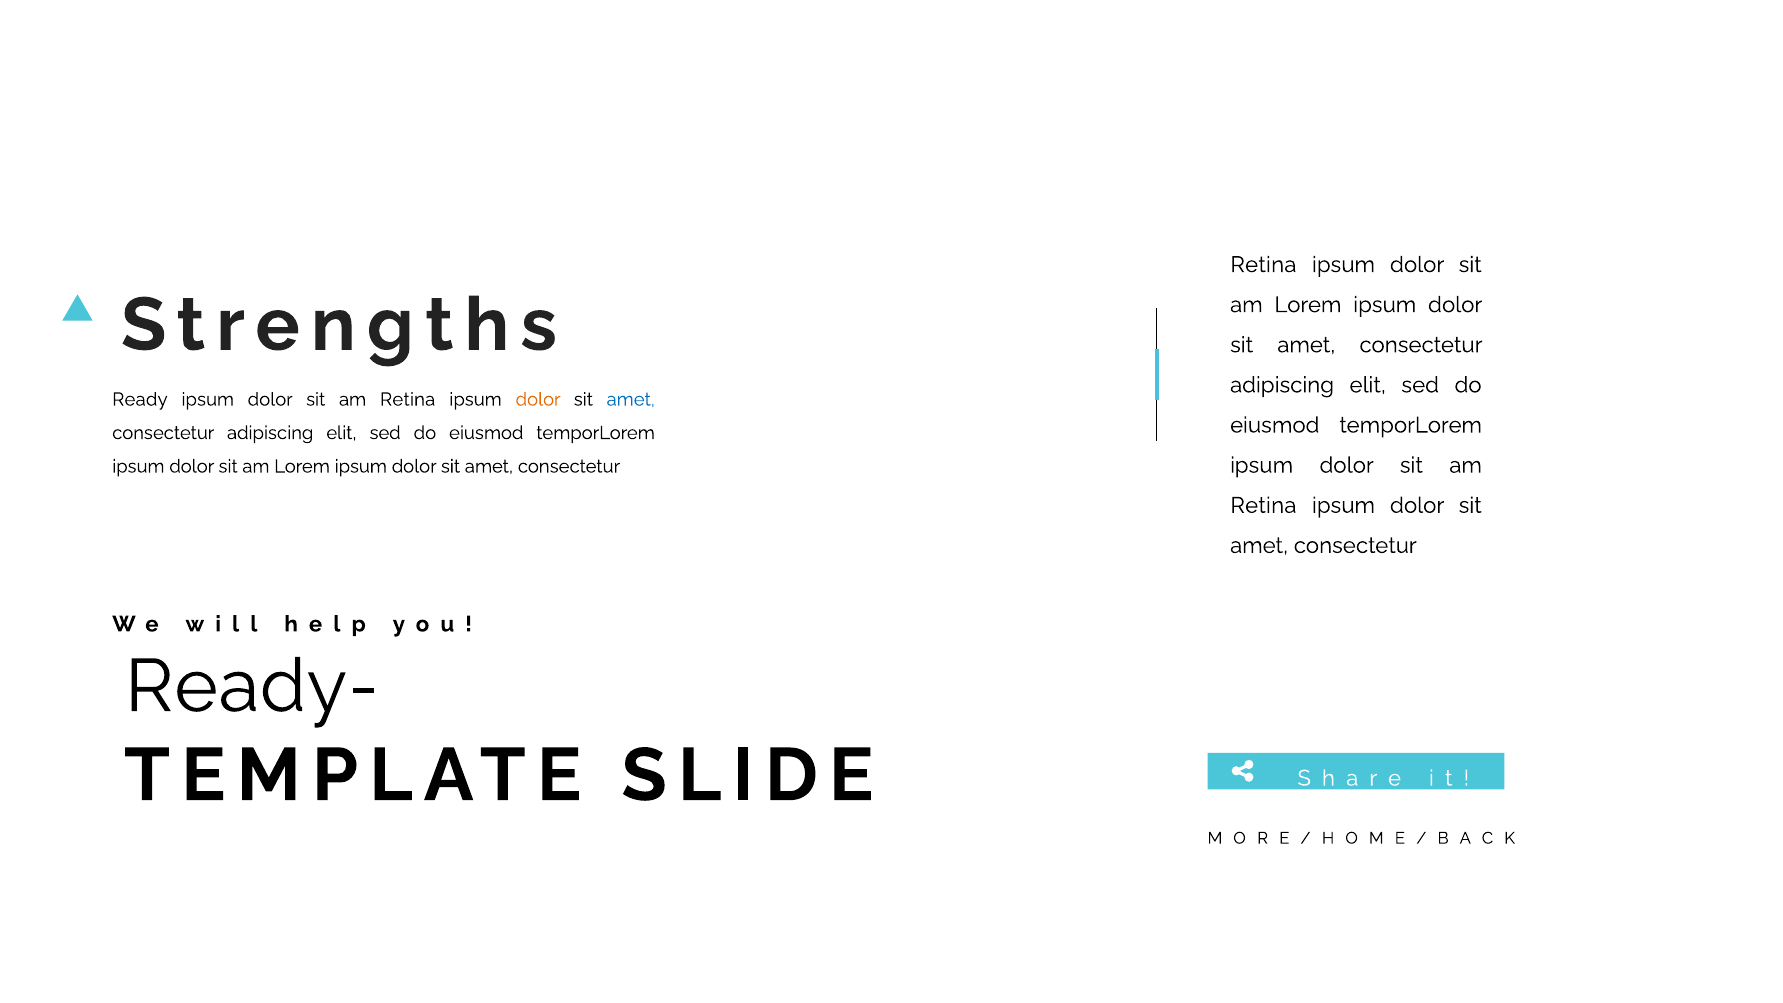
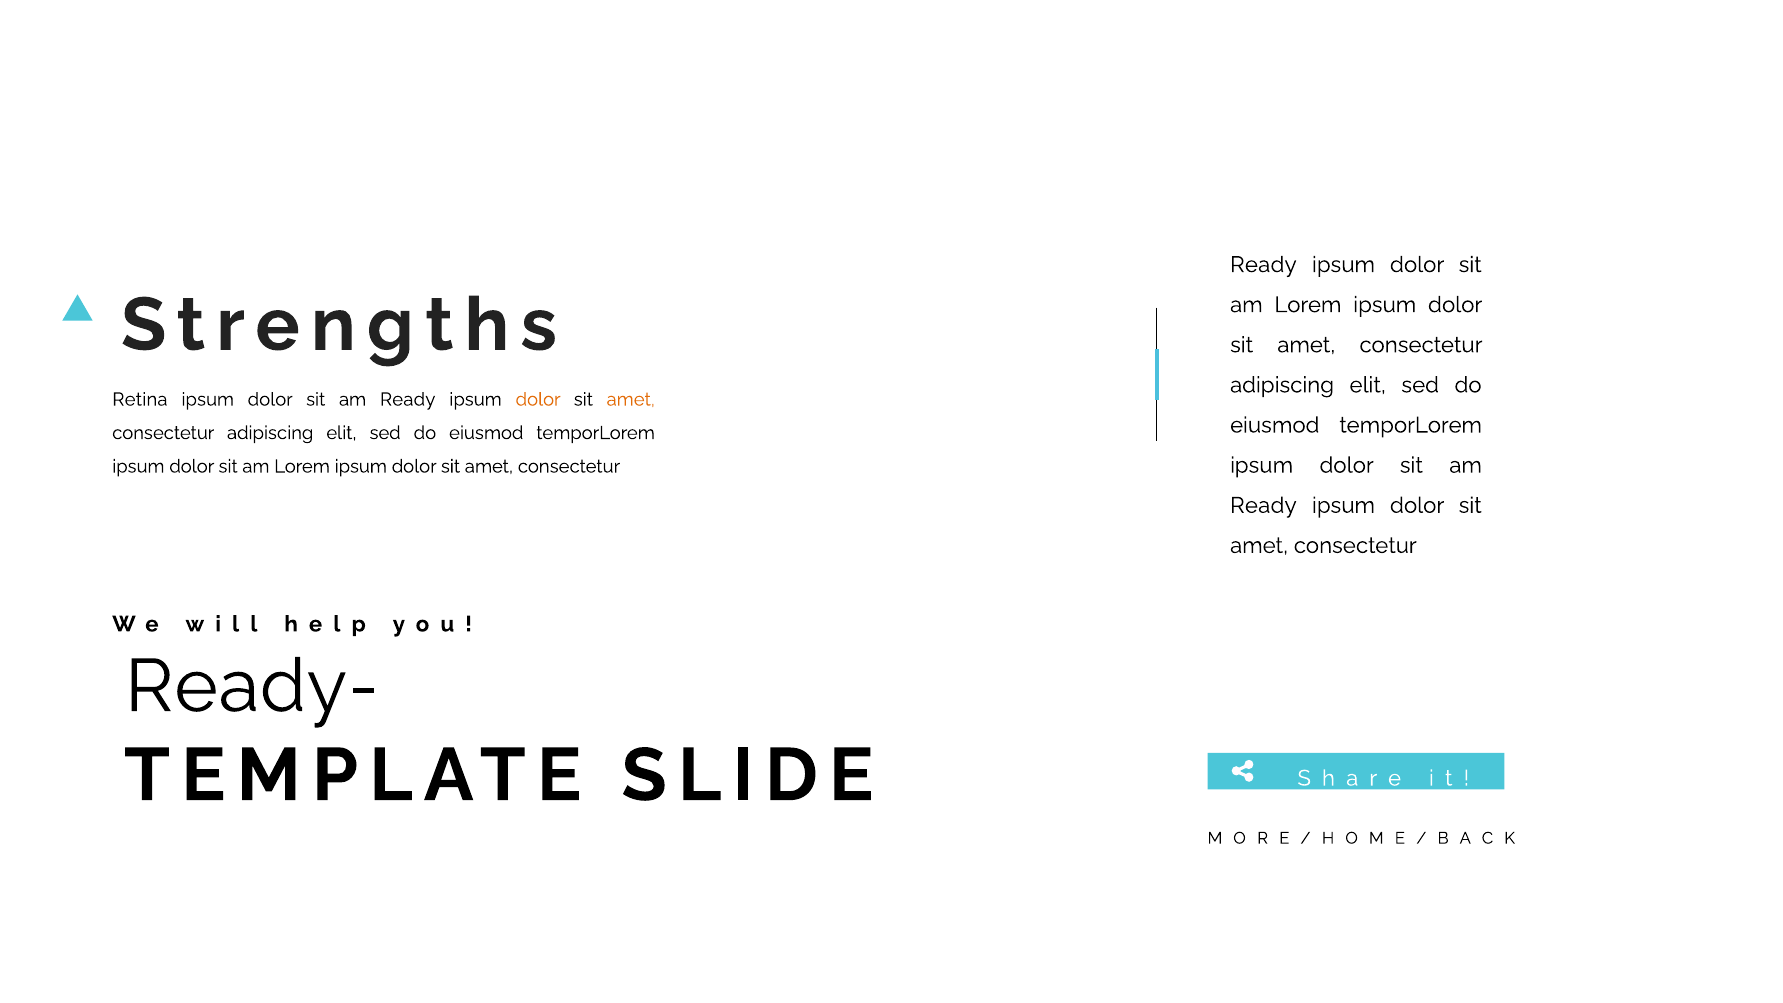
Retina at (1263, 265): Retina -> Ready
Ready: Ready -> Retina
Retina at (408, 399): Retina -> Ready
amet at (631, 399) colour: blue -> orange
Retina at (1263, 505): Retina -> Ready
